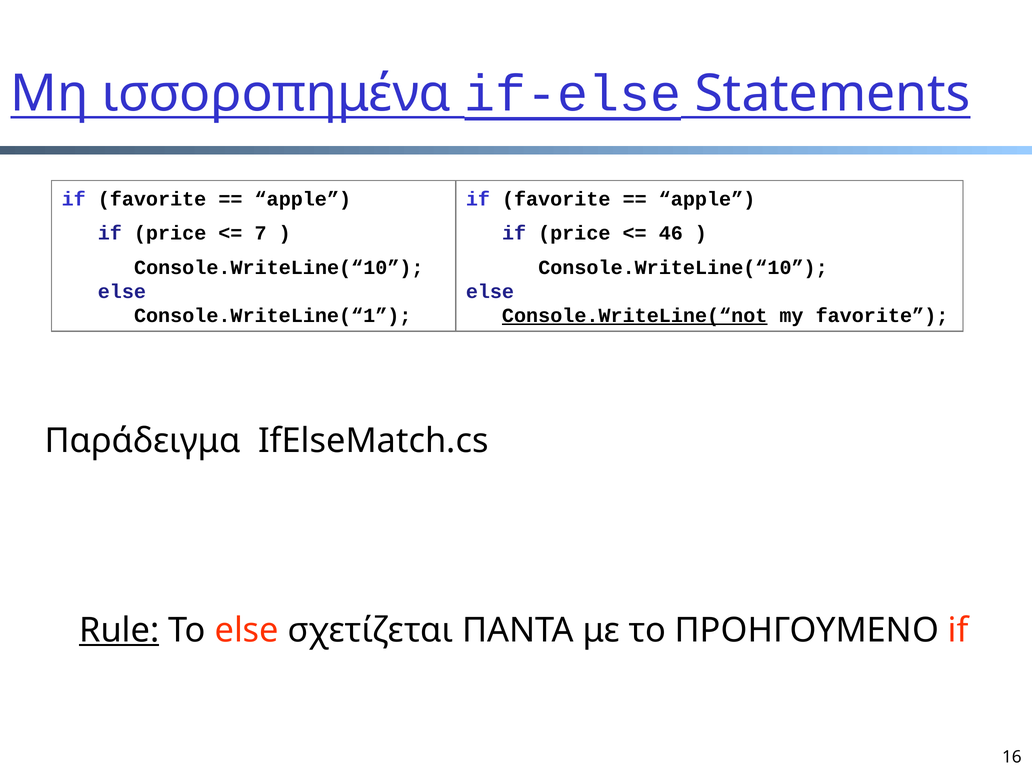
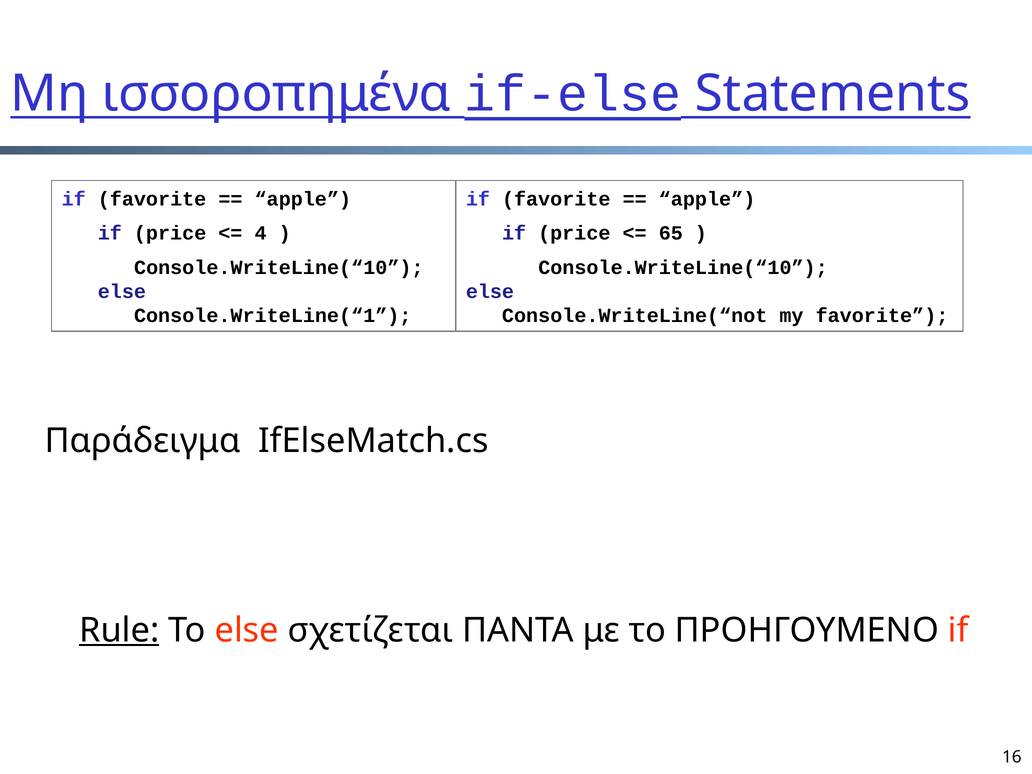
7: 7 -> 4
46: 46 -> 65
Console.WriteLine(“not underline: present -> none
